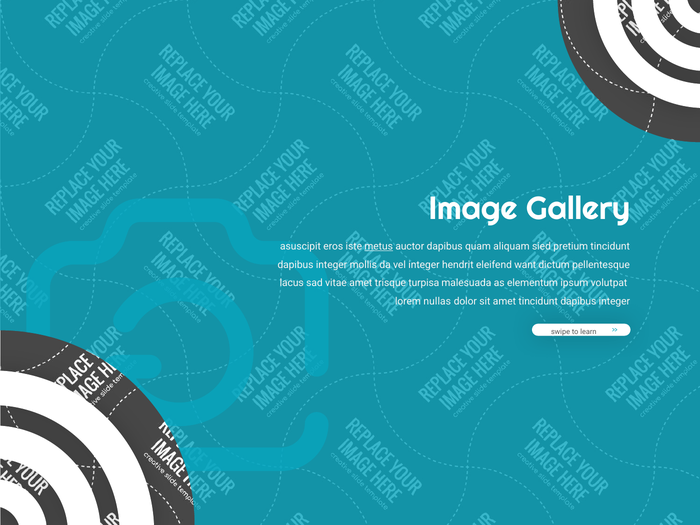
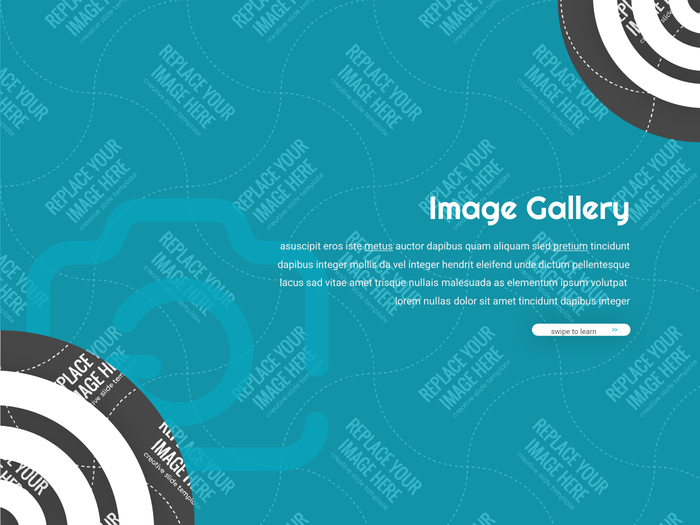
pretium underline: none -> present
want: want -> unde
turpisa: turpisa -> nullais
